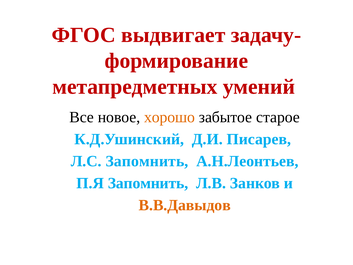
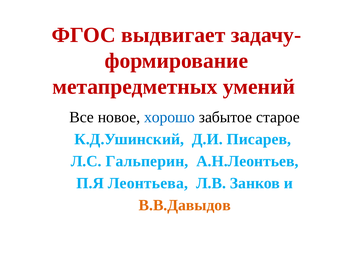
хорошо colour: orange -> blue
Л.С Запомнить: Запомнить -> Гальперин
П.Я Запомнить: Запомнить -> Леонтьева
